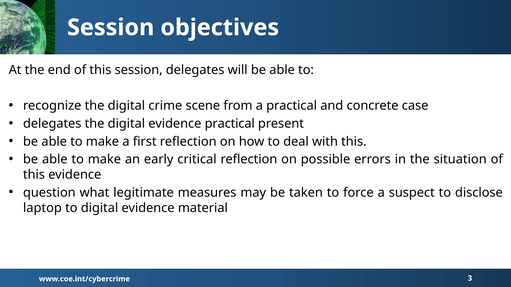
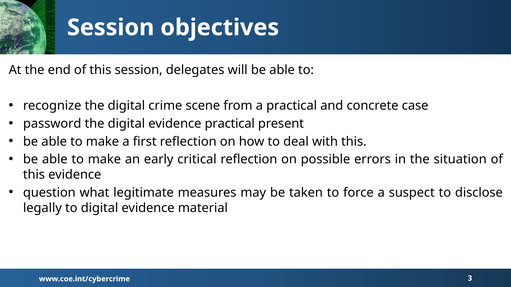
delegates at (52, 124): delegates -> password
laptop: laptop -> legally
